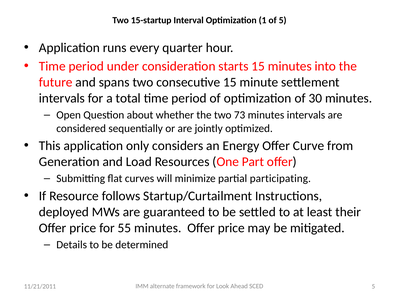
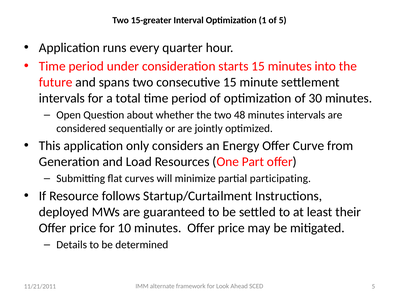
15-startup: 15-startup -> 15-greater
73: 73 -> 48
55: 55 -> 10
